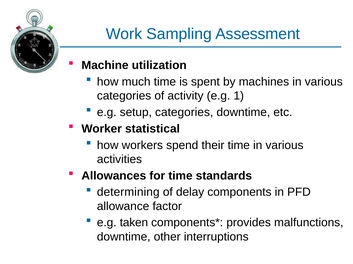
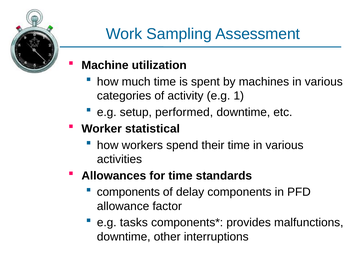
setup categories: categories -> performed
determining at (128, 193): determining -> components
taken: taken -> tasks
